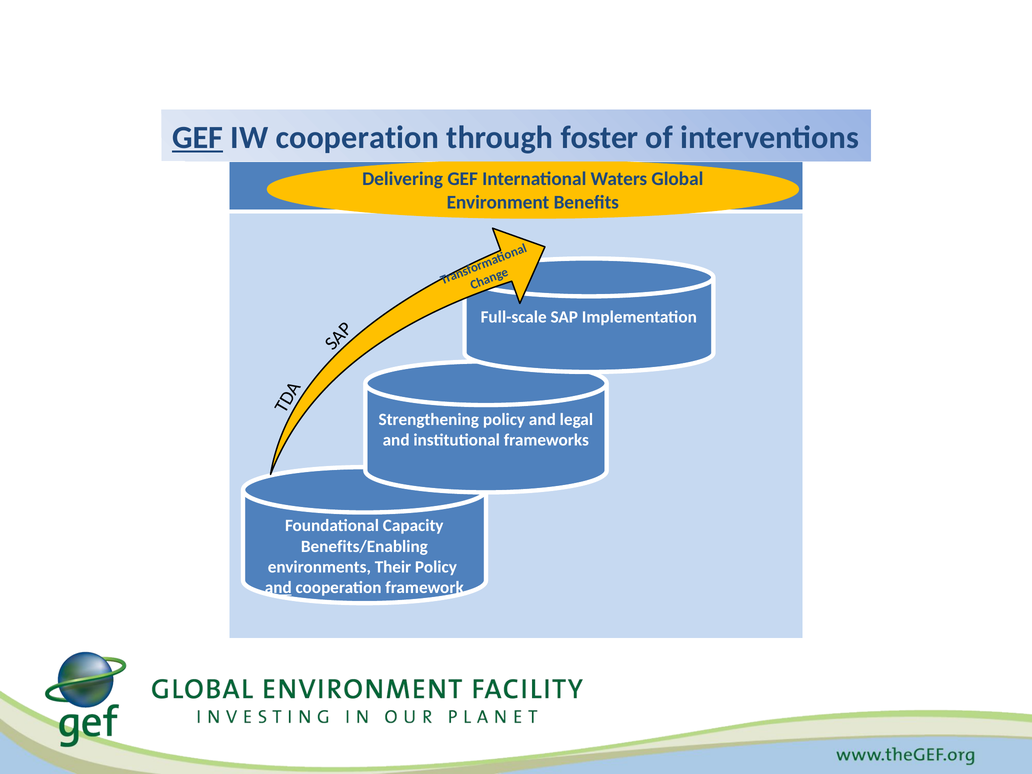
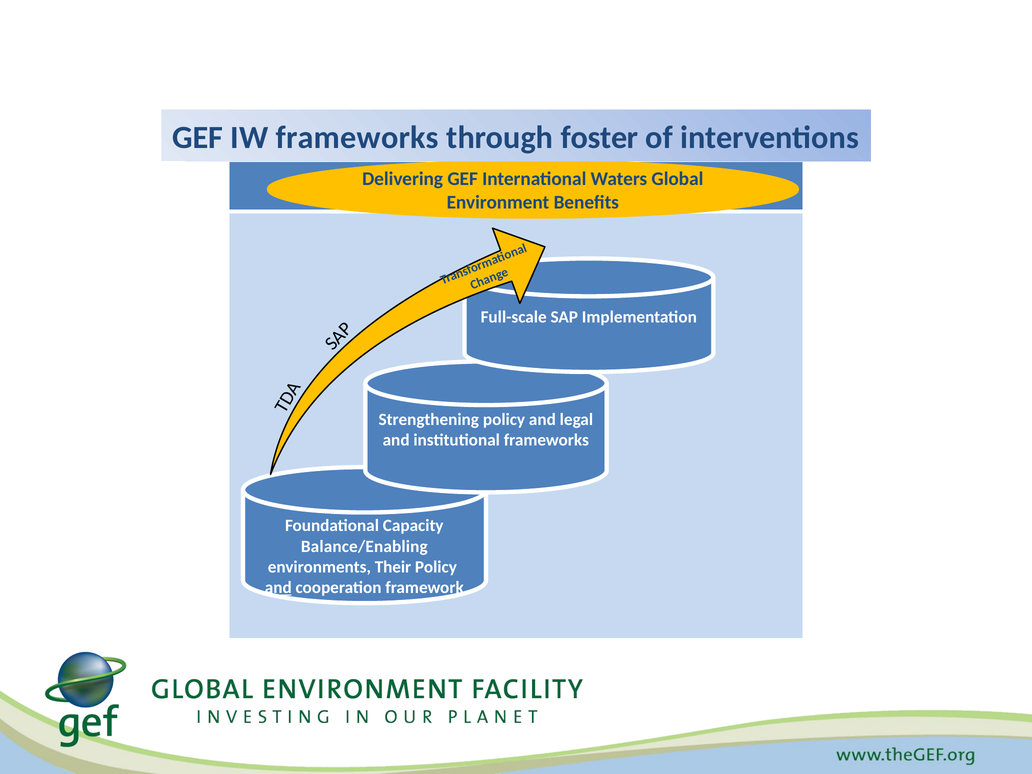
GEF at (198, 138) underline: present -> none
IW cooperation: cooperation -> frameworks
Benefits/Enabling: Benefits/Enabling -> Balance/Enabling
